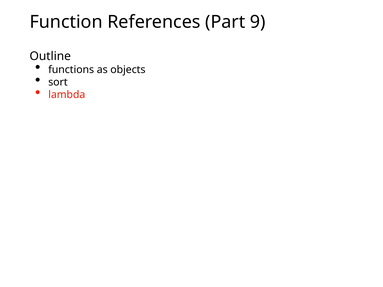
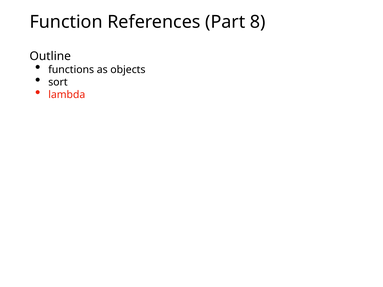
9: 9 -> 8
